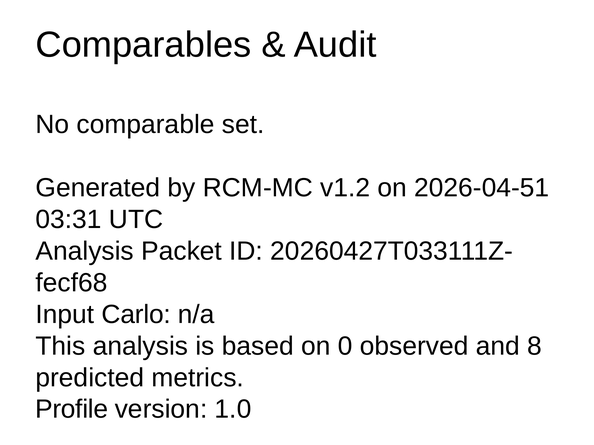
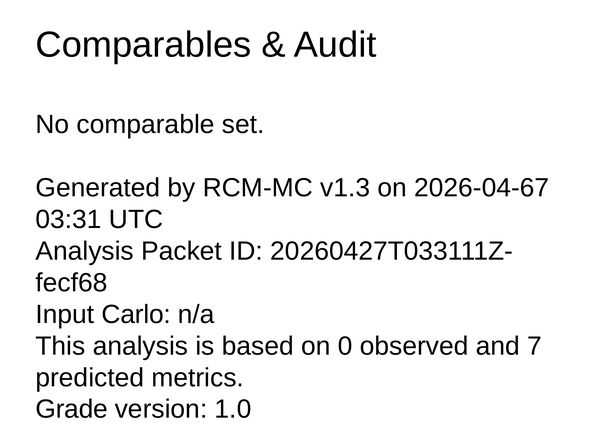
v1.2: v1.2 -> v1.3
2026-04-51: 2026-04-51 -> 2026-04-67
8: 8 -> 7
Profile: Profile -> Grade
